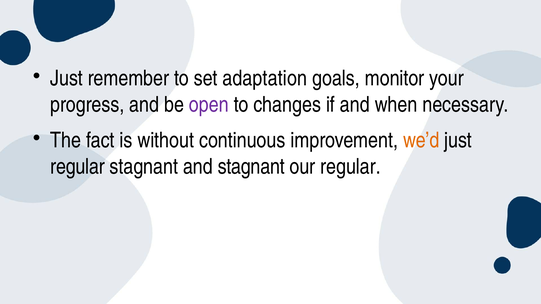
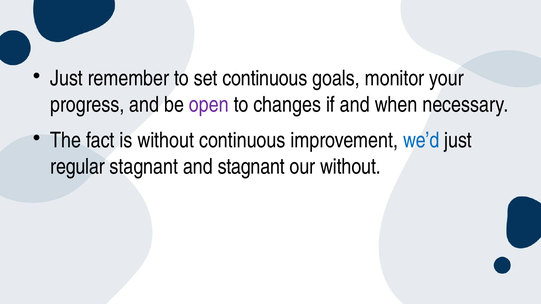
set adaptation: adaptation -> continuous
we’d colour: orange -> blue
our regular: regular -> without
